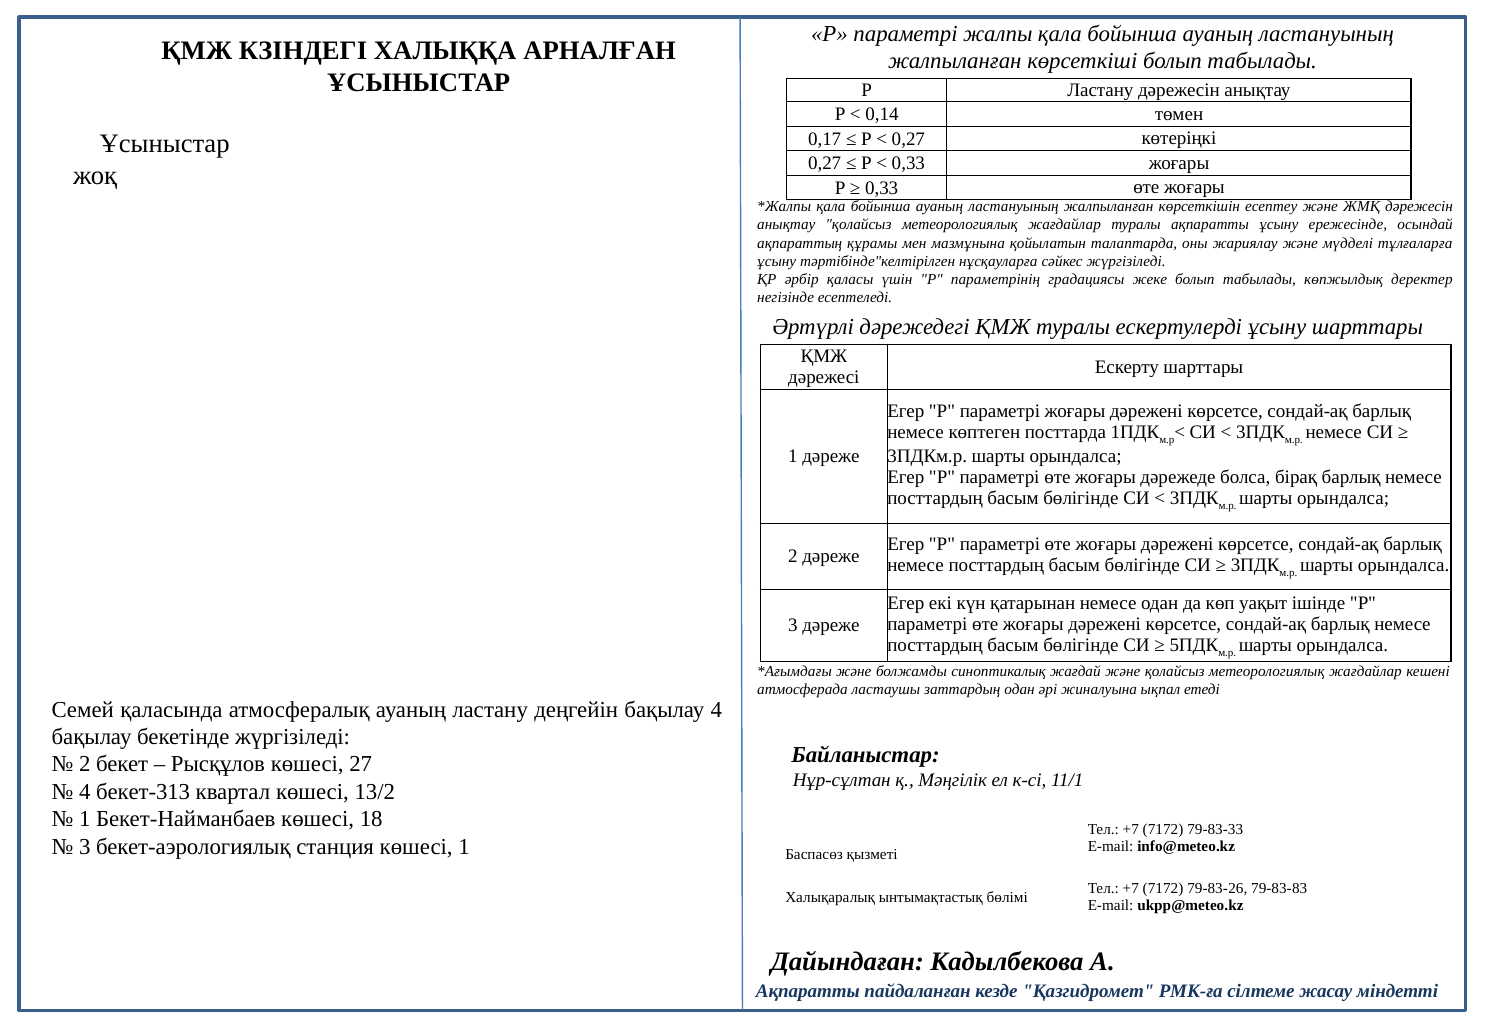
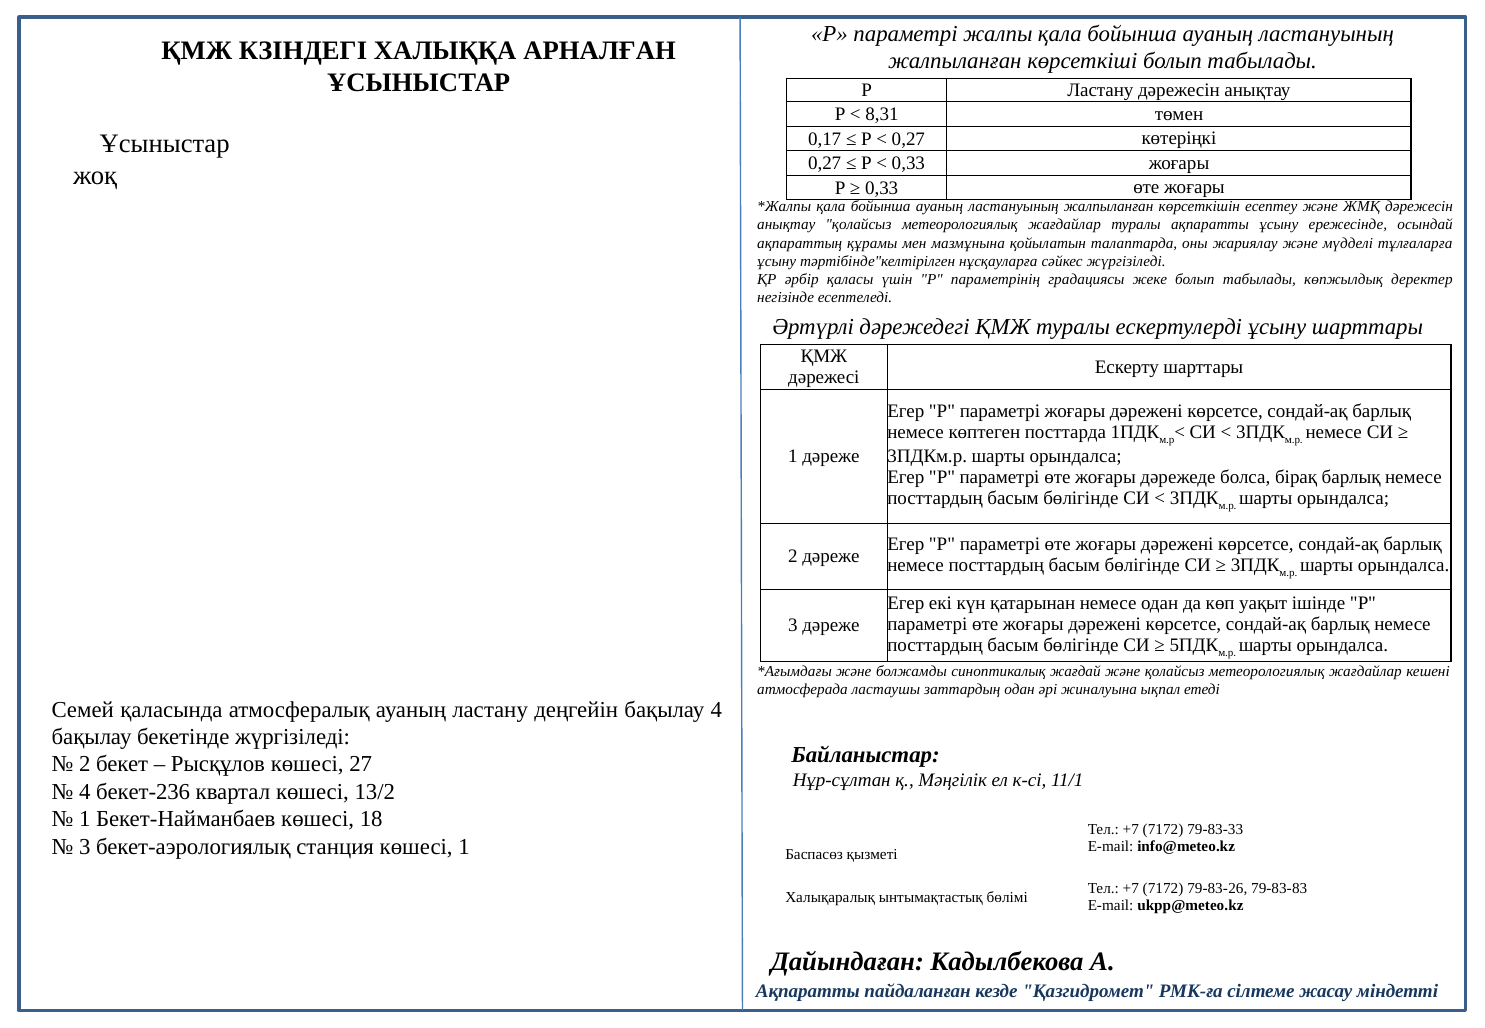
0,14: 0,14 -> 8,31
бекет-313: бекет-313 -> бекет-236
